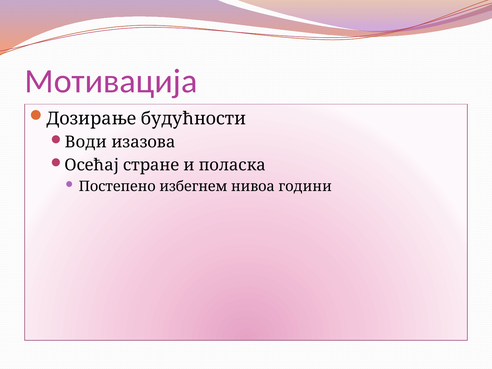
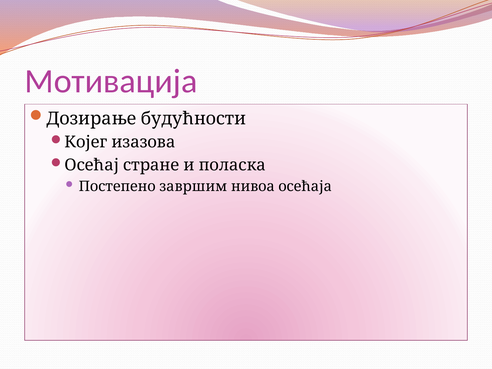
Води: Води -> Којег
избегнем: избегнем -> завршим
години: години -> осећаја
